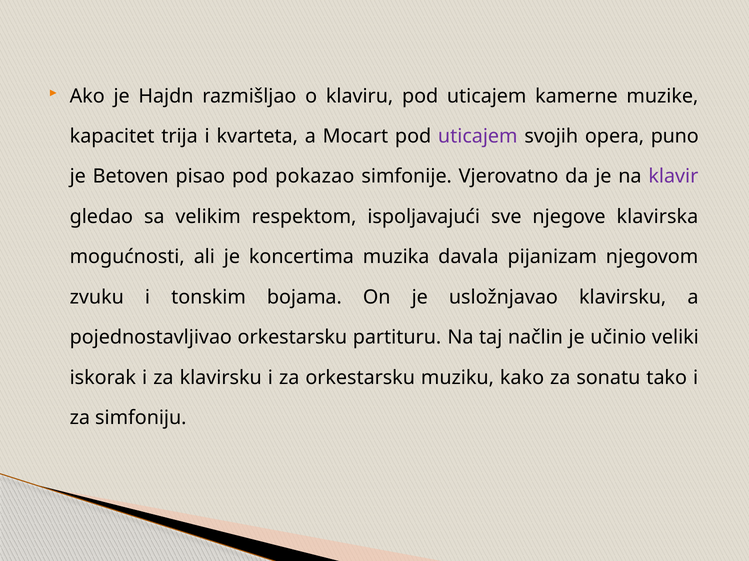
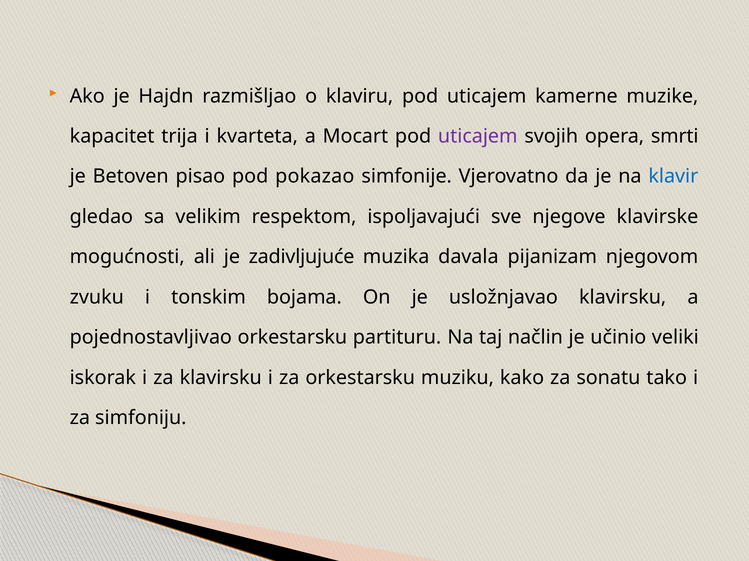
puno: puno -> smrti
klavir colour: purple -> blue
klavirska: klavirska -> klavirske
koncertima: koncertima -> zadivljujuće
